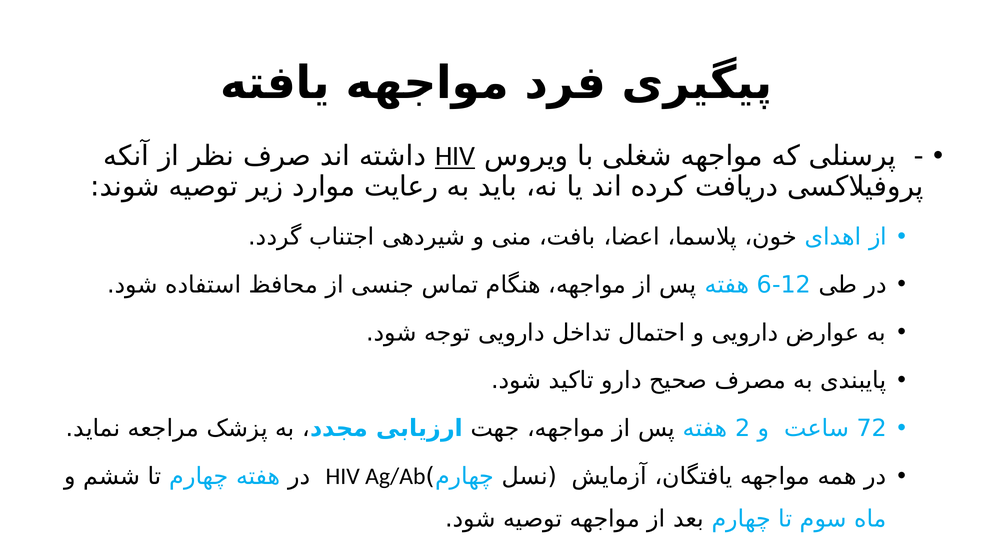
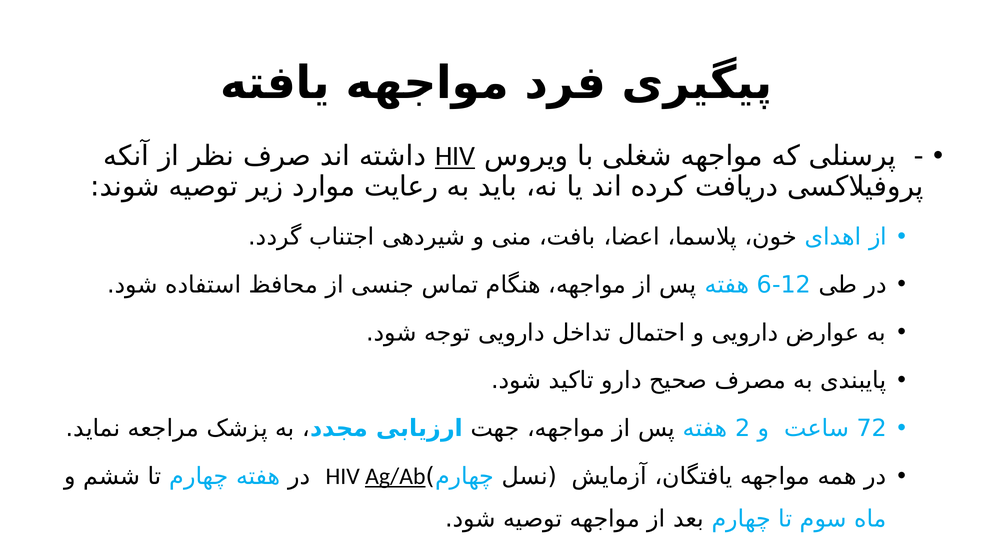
Ag/Ab underline: none -> present
